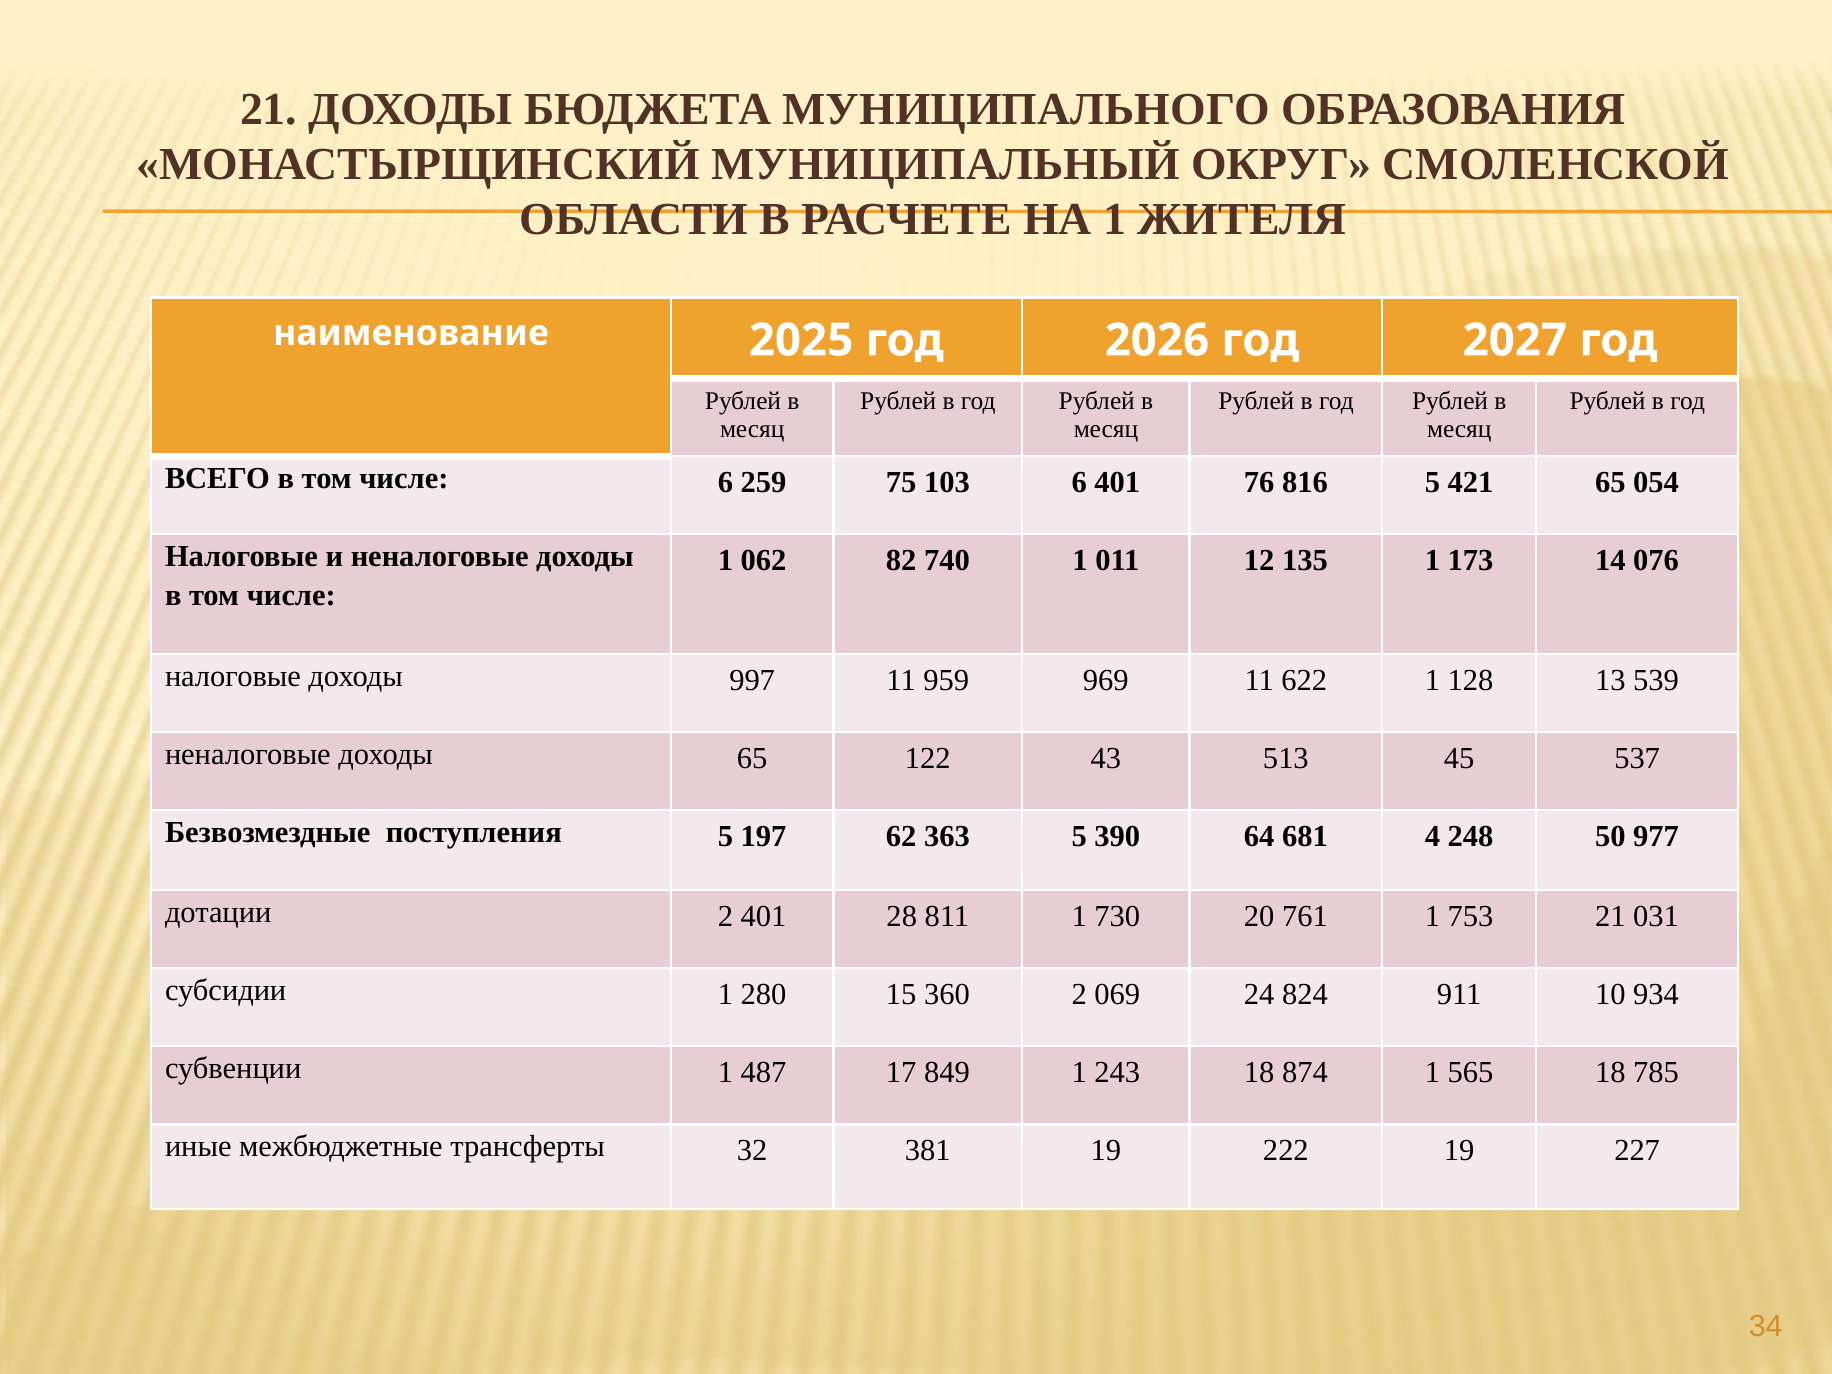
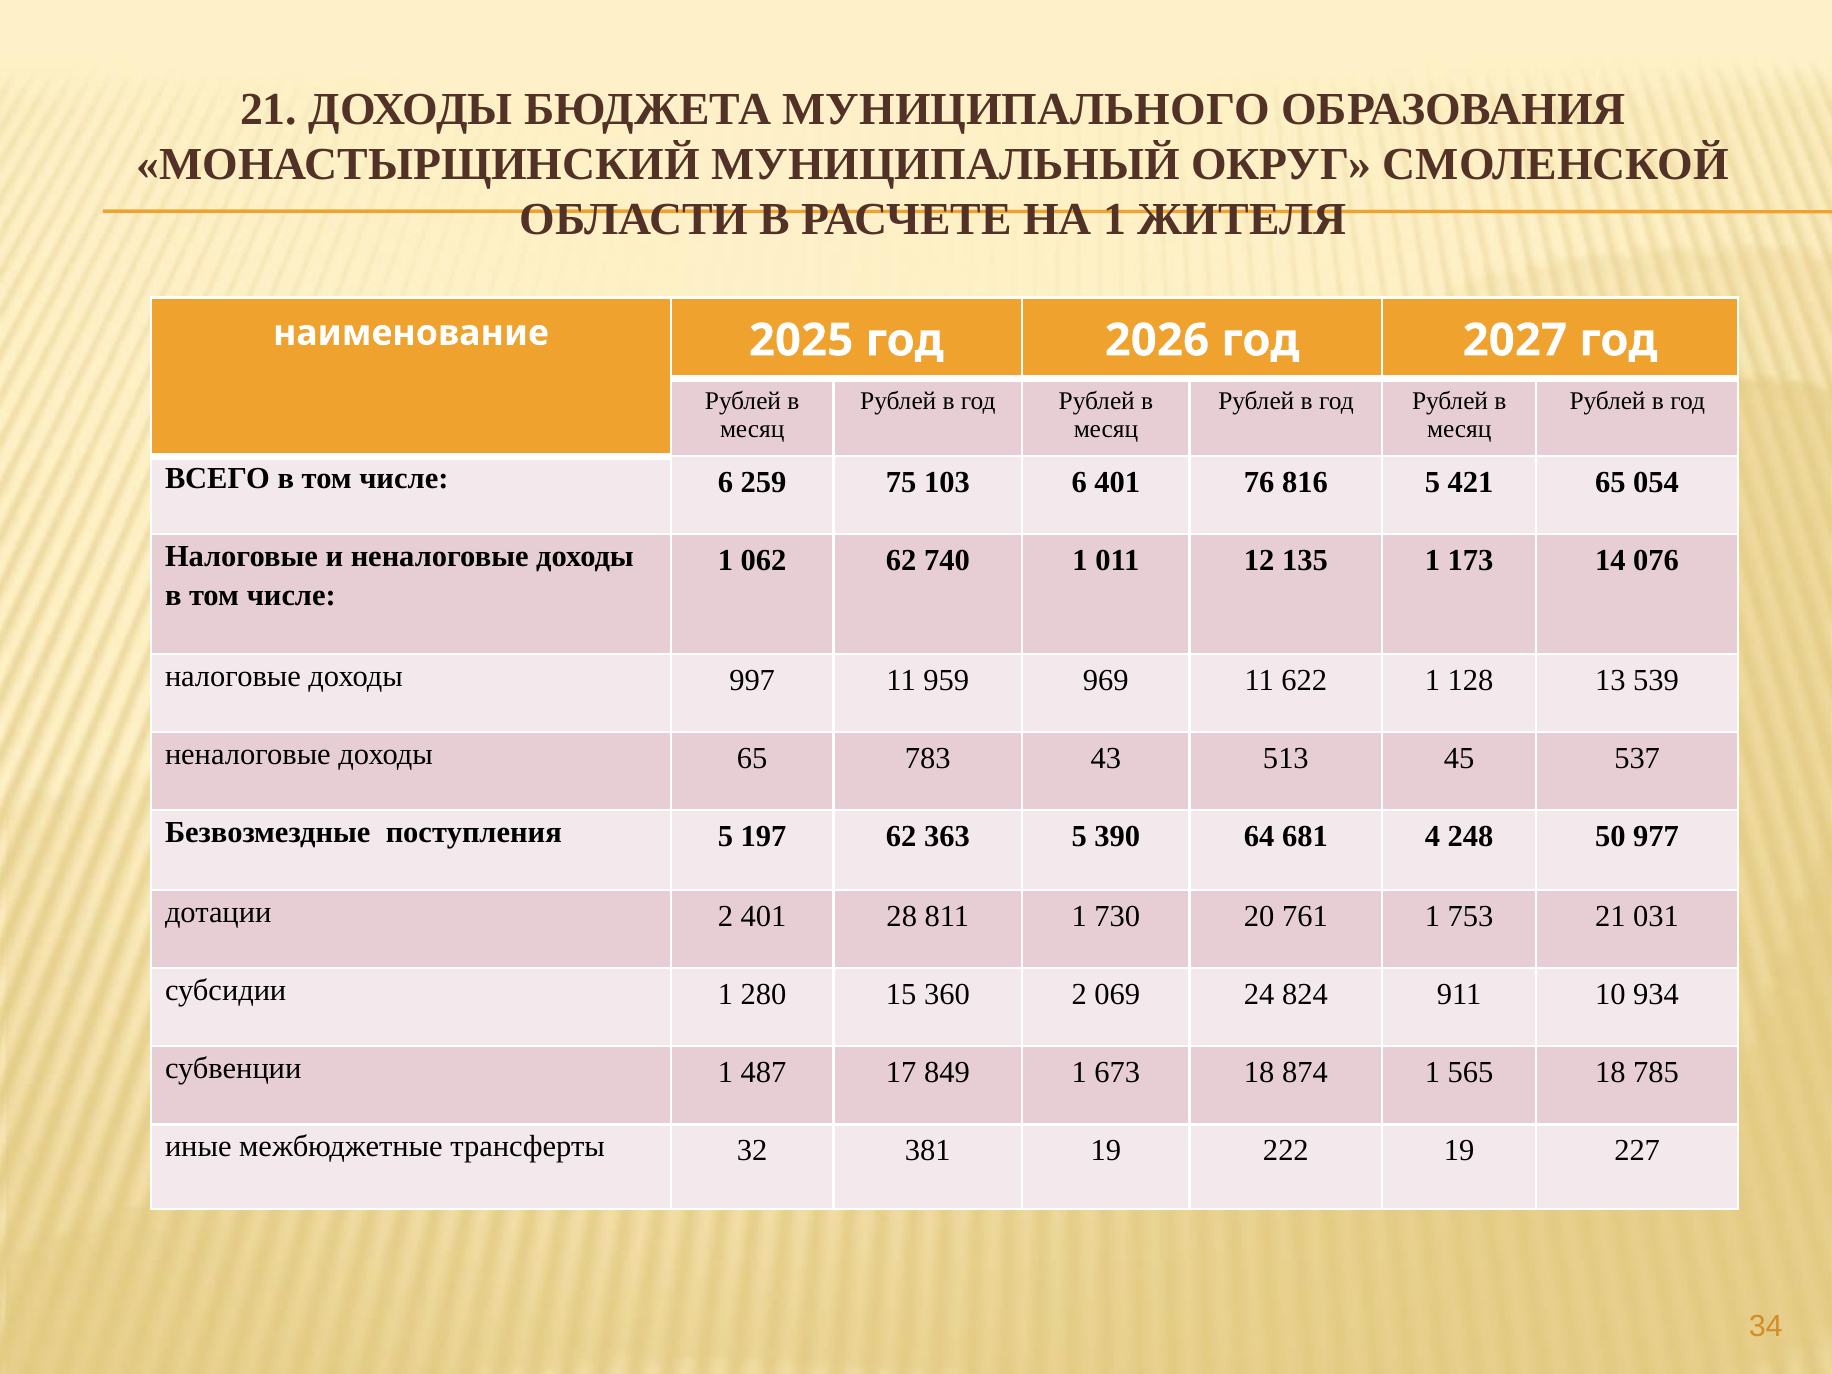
062 82: 82 -> 62
122: 122 -> 783
243: 243 -> 673
